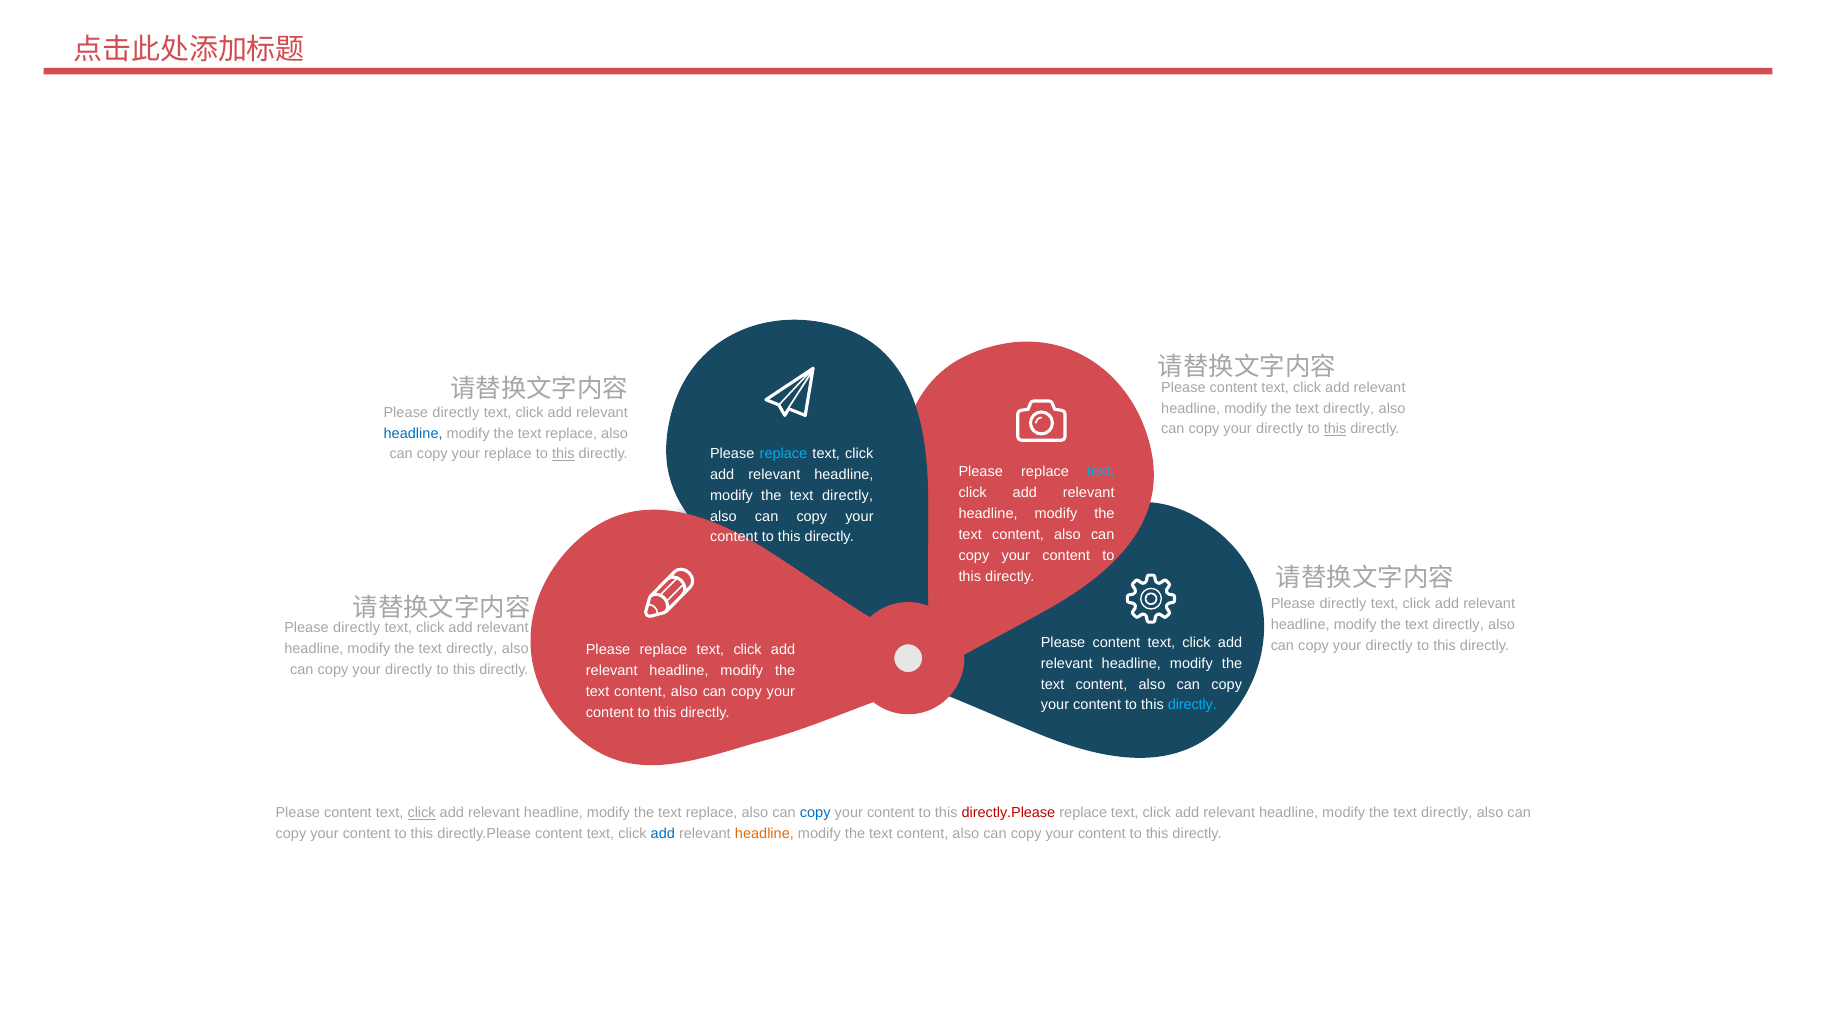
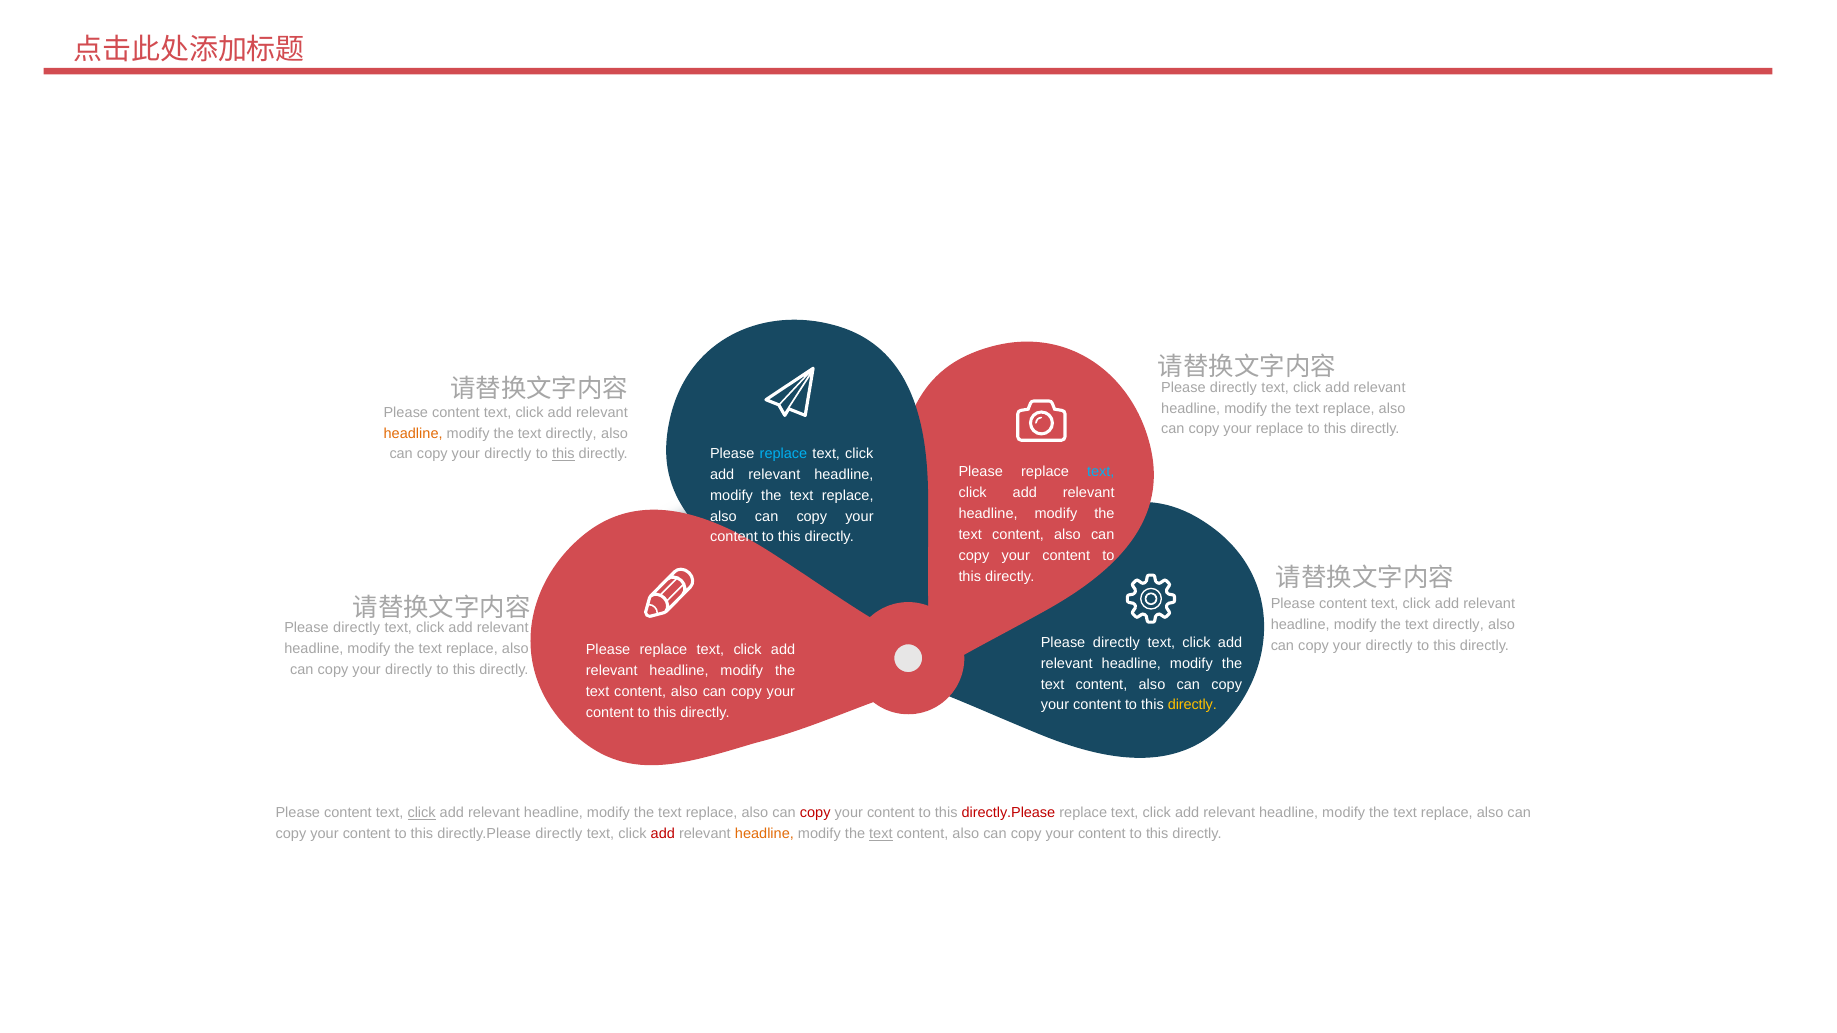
content at (1233, 388): content -> directly
directly at (1349, 408): directly -> replace
directly at (456, 413): directly -> content
directly at (1280, 429): directly -> replace
this at (1335, 429) underline: present -> none
headline at (413, 433) colour: blue -> orange
replace at (571, 433): replace -> directly
replace at (508, 454): replace -> directly
directly at (848, 496): directly -> replace
directly at (1343, 604): directly -> content
content at (1116, 643): content -> directly
directly at (472, 649): directly -> replace
directly at (1192, 705) colour: light blue -> yellow
copy at (815, 813) colour: blue -> red
directly at (1447, 813): directly -> replace
directly.Please content: content -> directly
add at (663, 834) colour: blue -> red
text at (881, 834) underline: none -> present
